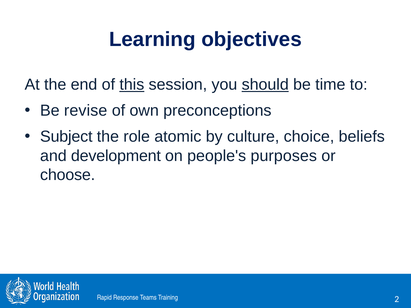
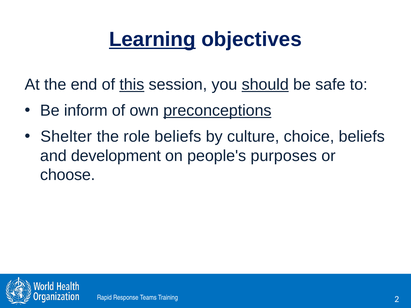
Learning underline: none -> present
time: time -> safe
revise: revise -> inform
preconceptions underline: none -> present
Subject: Subject -> Shelter
role atomic: atomic -> beliefs
